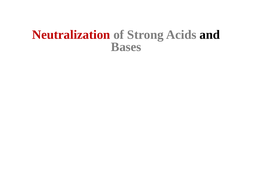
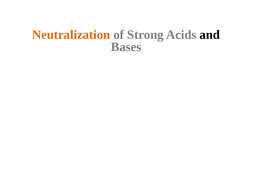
Neutralization colour: red -> orange
